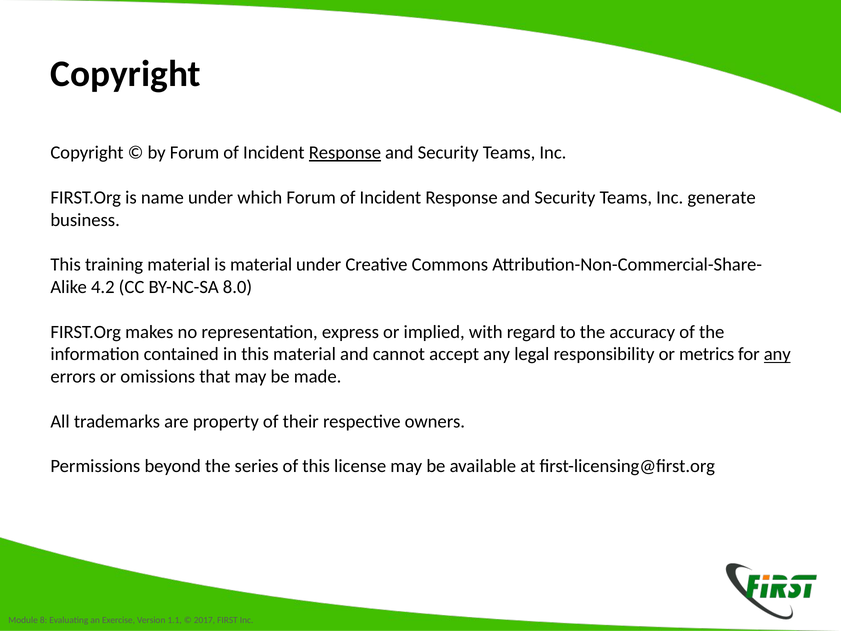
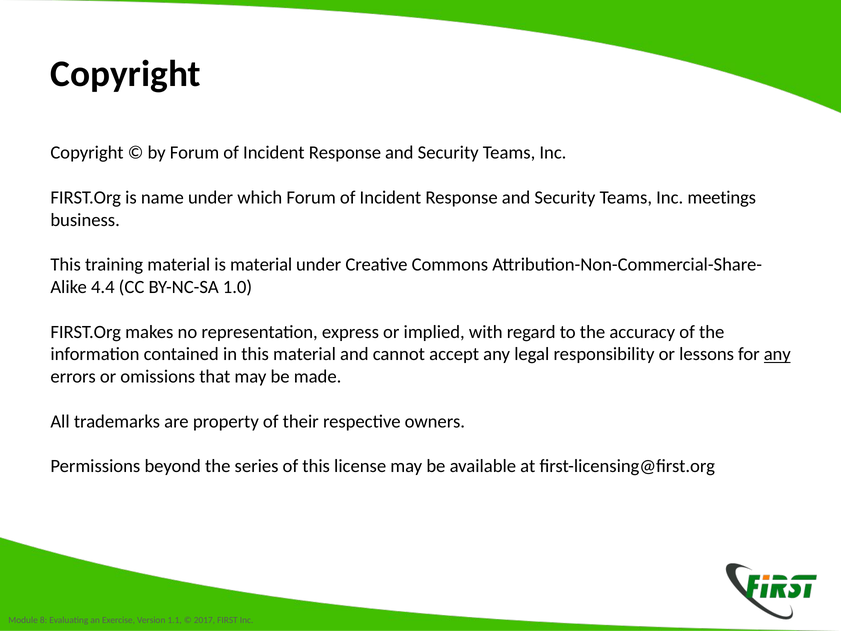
Response at (345, 153) underline: present -> none
generate: generate -> meetings
4.2: 4.2 -> 4.4
8.0: 8.0 -> 1.0
metrics: metrics -> lessons
